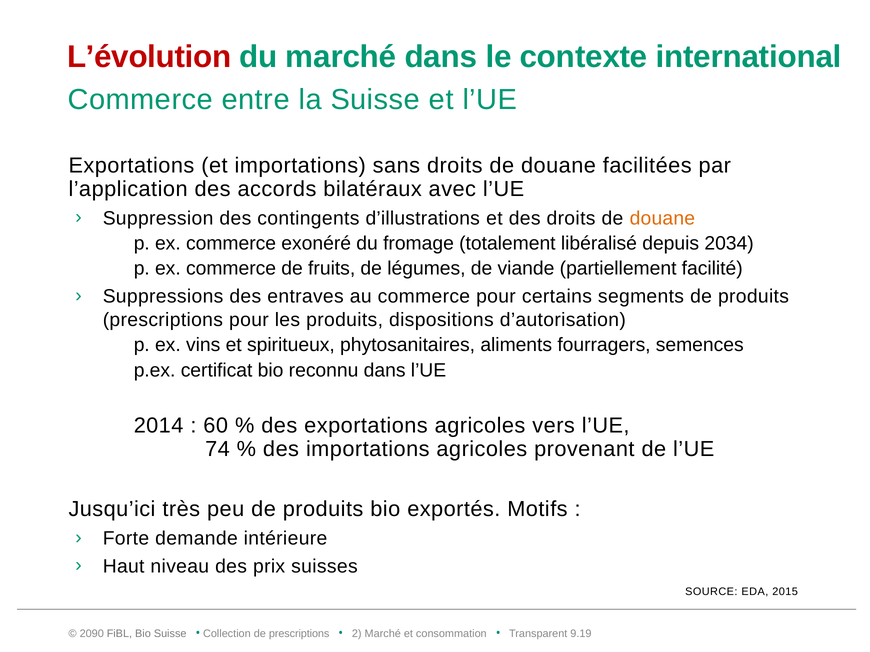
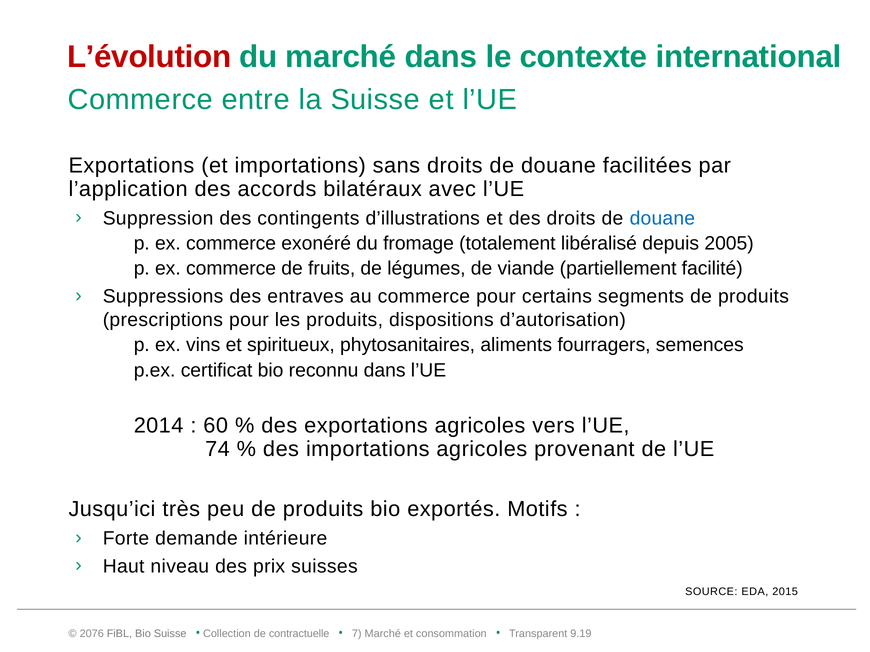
douane at (662, 218) colour: orange -> blue
2034: 2034 -> 2005
2090: 2090 -> 2076
de prescriptions: prescriptions -> contractuelle
2: 2 -> 7
